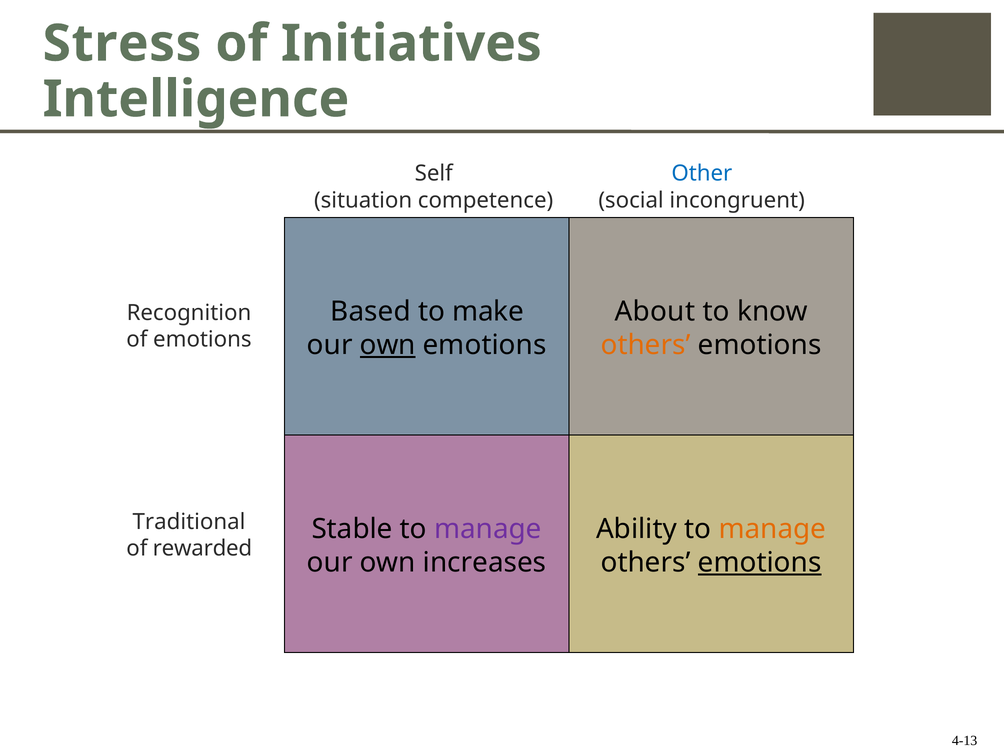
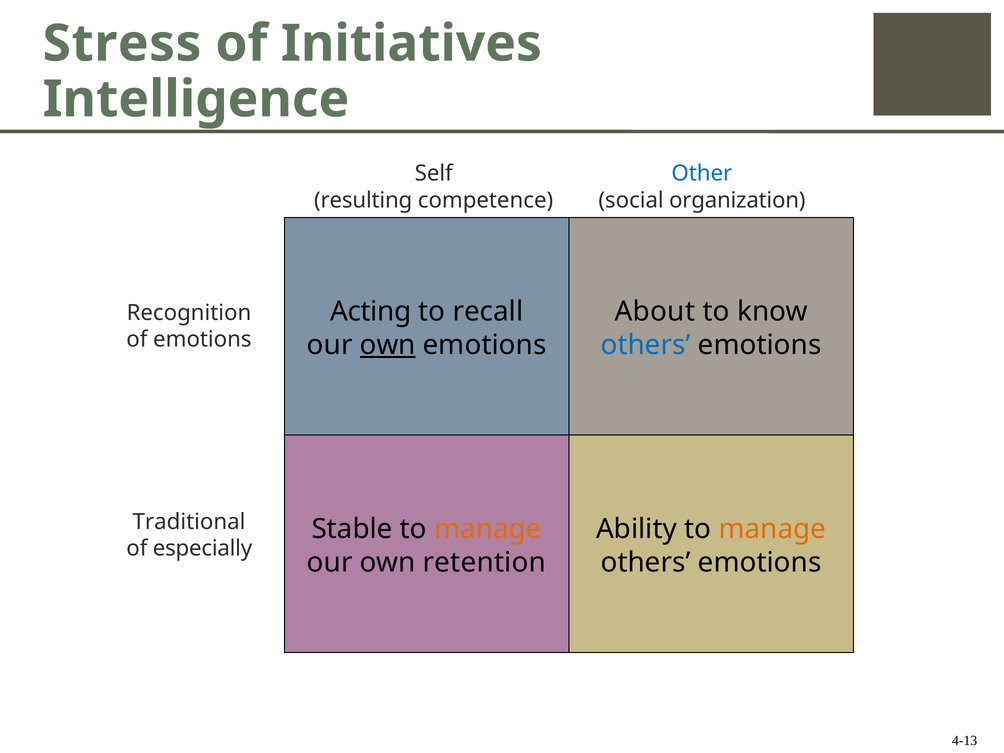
situation: situation -> resulting
incongruent: incongruent -> organization
Based: Based -> Acting
make: make -> recall
others at (646, 345) colour: orange -> blue
manage at (488, 529) colour: purple -> orange
rewarded: rewarded -> especially
increases: increases -> retention
emotions at (760, 563) underline: present -> none
